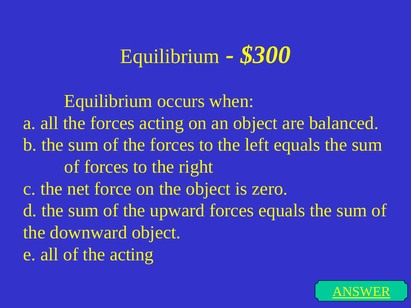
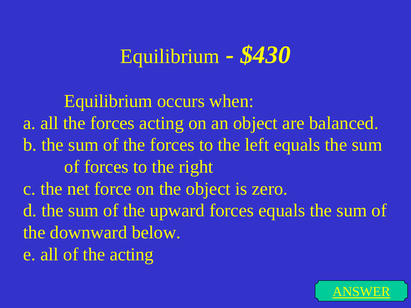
$300: $300 -> $430
downward object: object -> below
